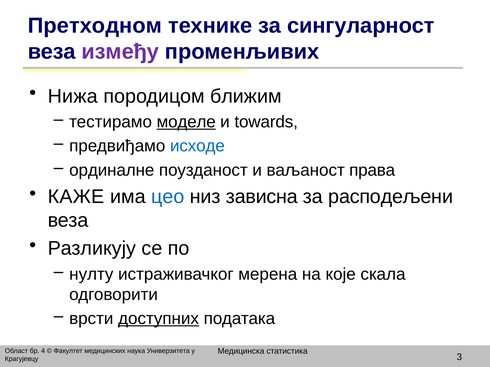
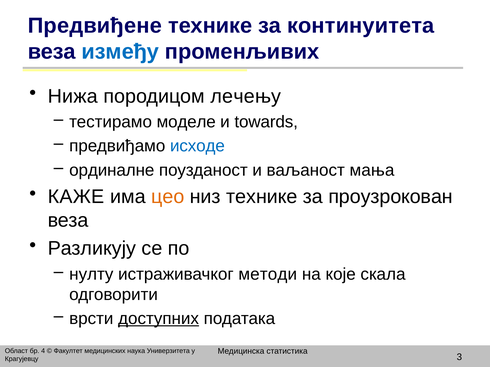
Претходном: Претходном -> Предвиђене
сингуларност: сингуларност -> континуитета
између colour: purple -> blue
ближим: ближим -> лечењу
моделе underline: present -> none
права: права -> мања
цео colour: blue -> orange
низ зависна: зависна -> технике
расподељени: расподељени -> проузрокован
мерена: мерена -> методи
